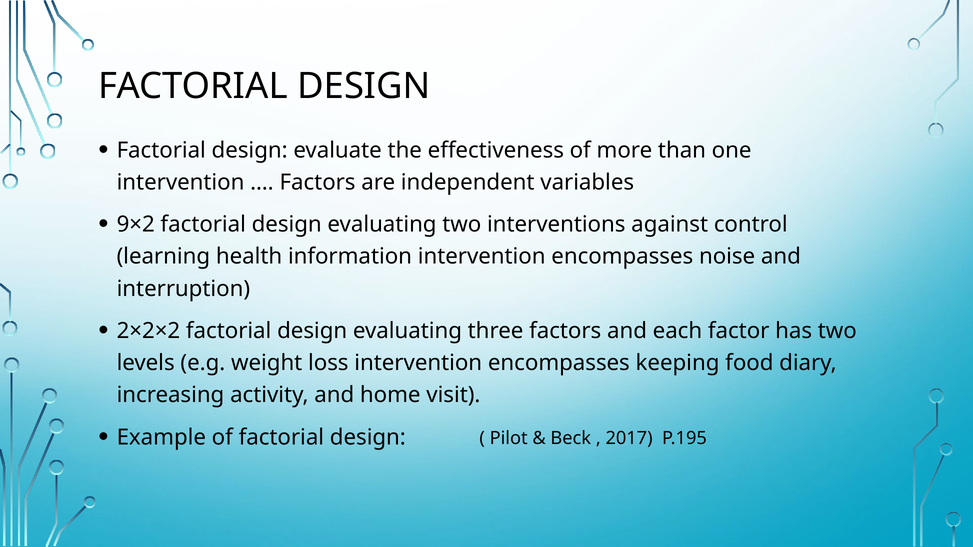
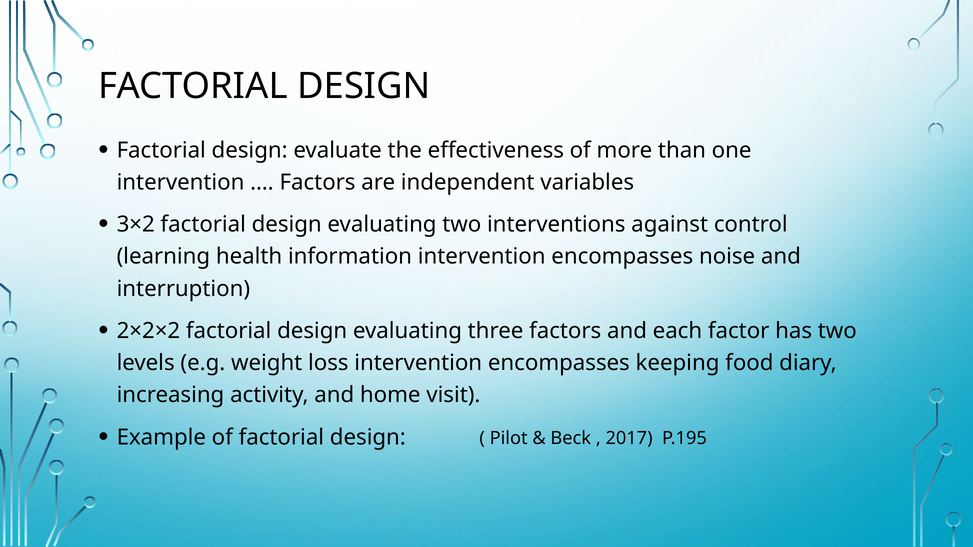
9×2: 9×2 -> 3×2
